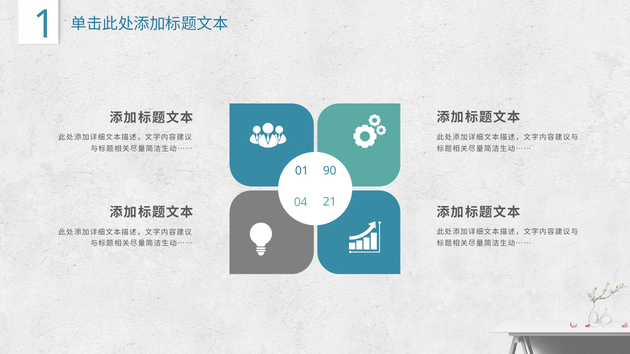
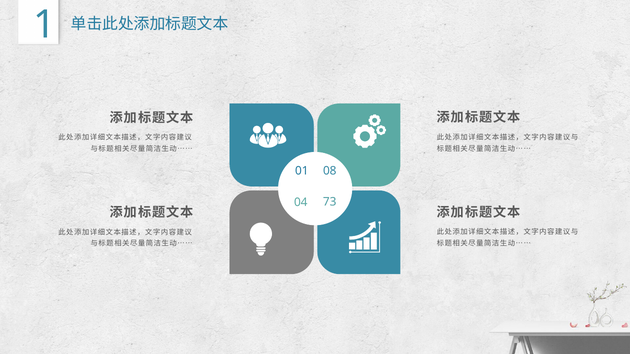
90: 90 -> 08
21: 21 -> 73
